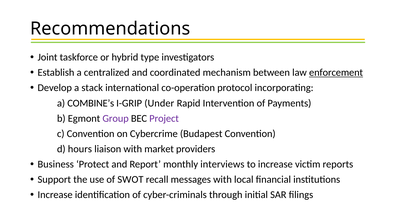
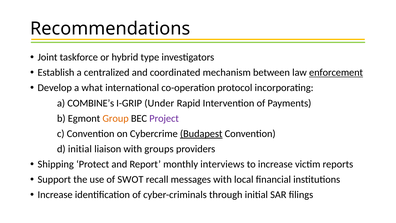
stack: stack -> what
Group colour: purple -> orange
Budapest underline: none -> present
d hours: hours -> initial
market: market -> groups
Business: Business -> Shipping
